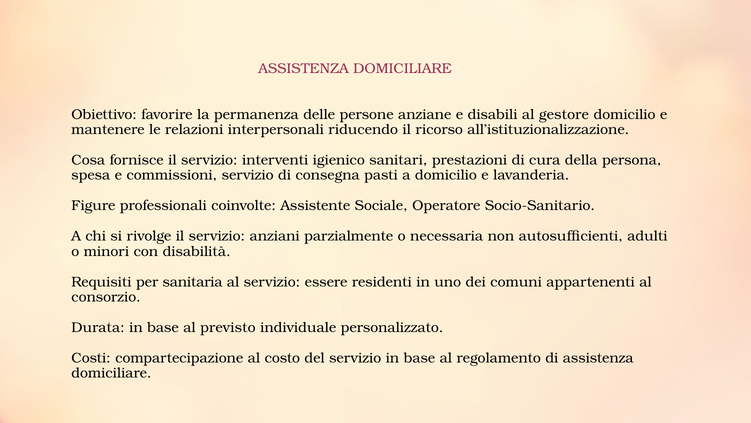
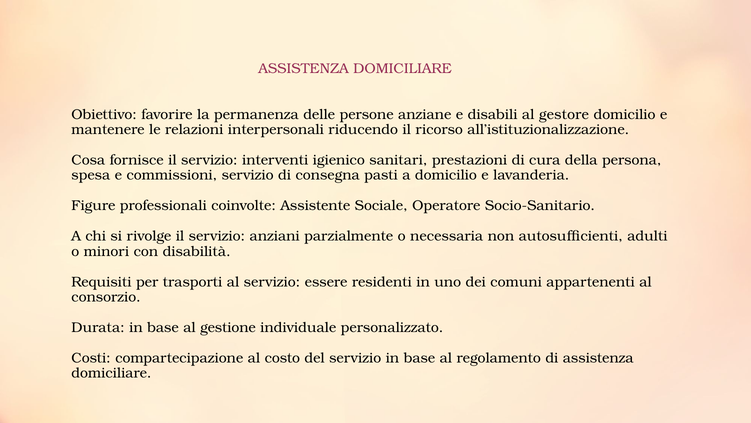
sanitaria: sanitaria -> trasporti
previsto: previsto -> gestione
